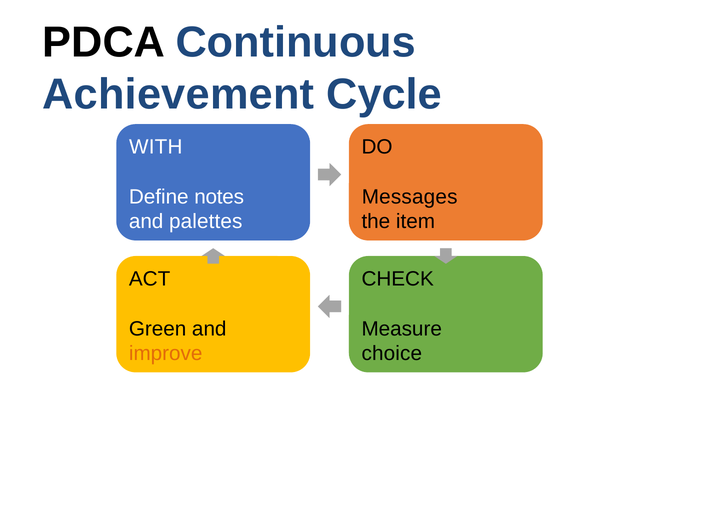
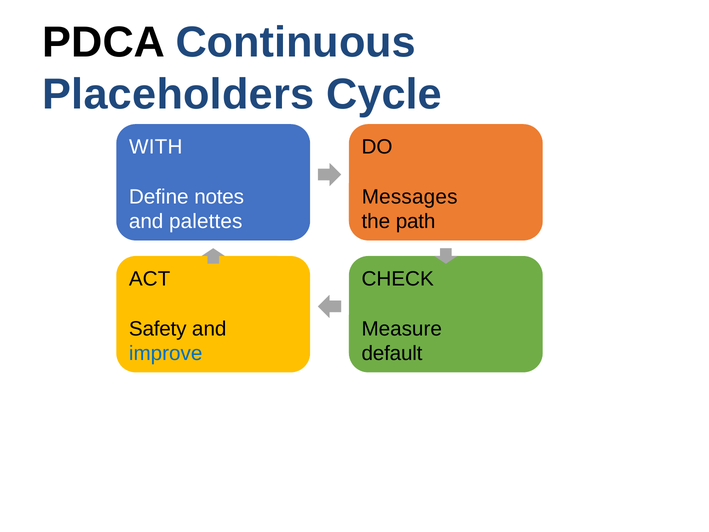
Achievement: Achievement -> Placeholders
item: item -> path
Green: Green -> Safety
improve colour: orange -> blue
choice: choice -> default
